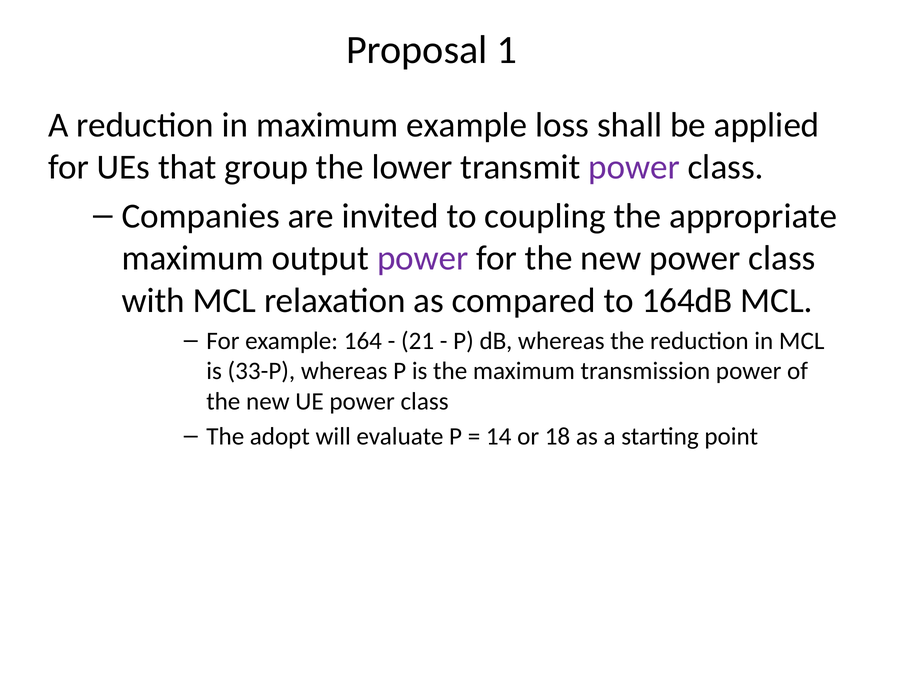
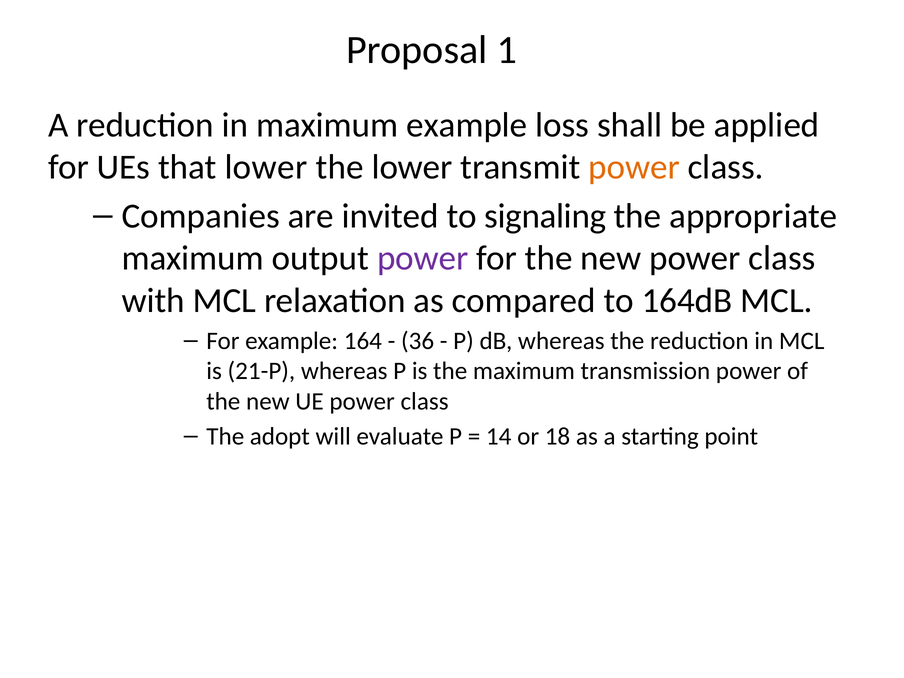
that group: group -> lower
power at (634, 167) colour: purple -> orange
coupling: coupling -> signaling
21: 21 -> 36
33-P: 33-P -> 21-P
